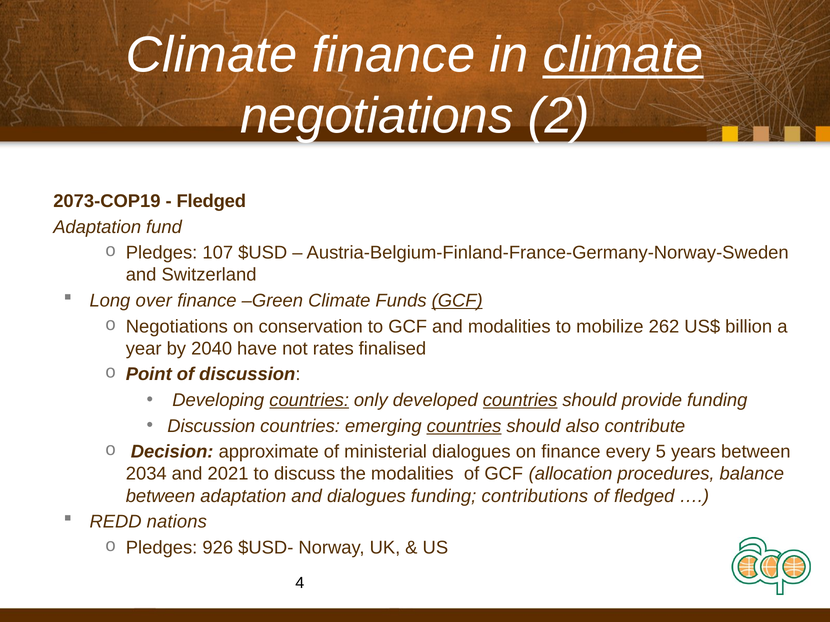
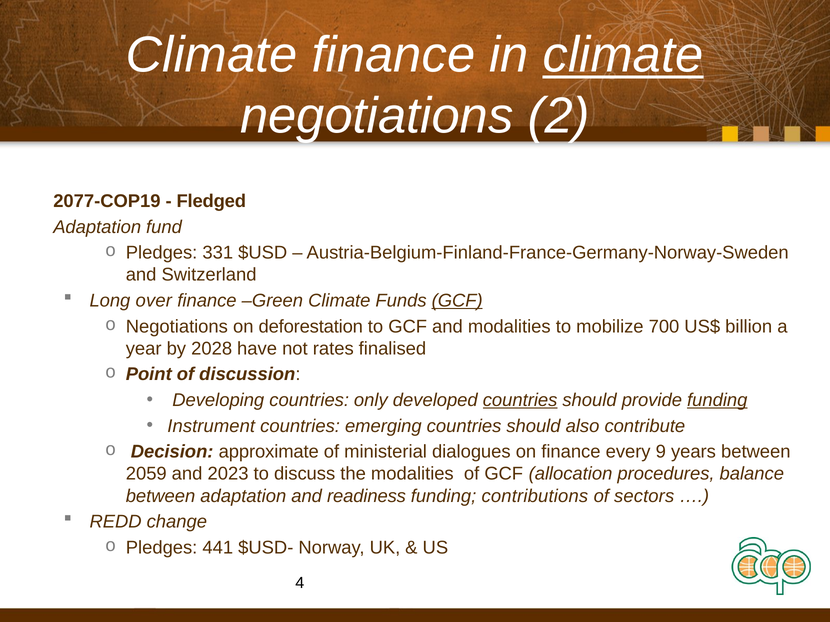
2073-COP19: 2073-COP19 -> 2077-COP19
107: 107 -> 331
conservation: conservation -> deforestation
262: 262 -> 700
2040: 2040 -> 2028
countries at (309, 401) underline: present -> none
funding at (717, 401) underline: none -> present
Discussion at (211, 426): Discussion -> Instrument
countries at (464, 426) underline: present -> none
5: 5 -> 9
2034: 2034 -> 2059
2021: 2021 -> 2023
and dialogues: dialogues -> readiness
of fledged: fledged -> sectors
nations: nations -> change
926: 926 -> 441
